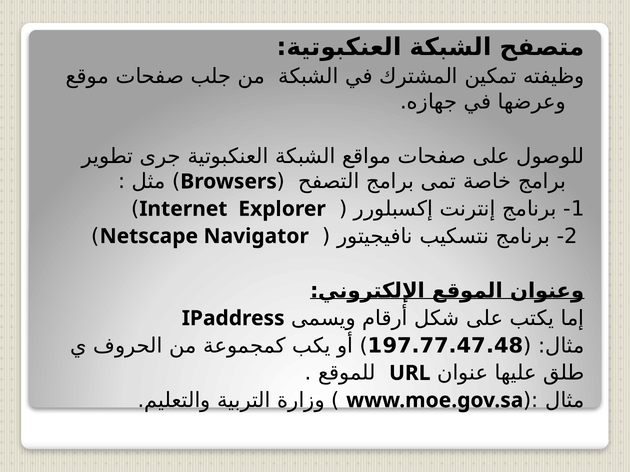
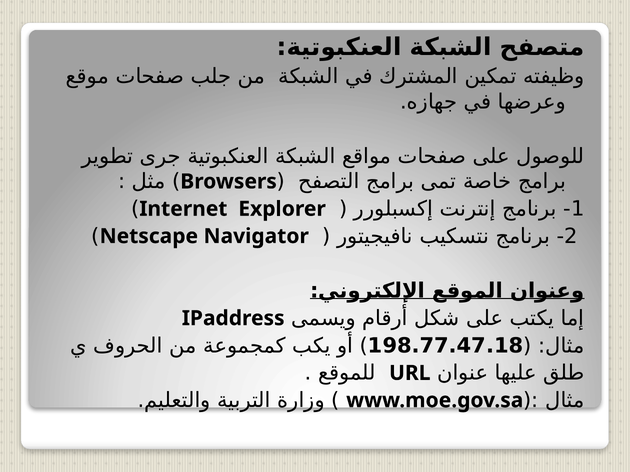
197.77.47.48: 197.77.47.48 -> 198.77.47.18
